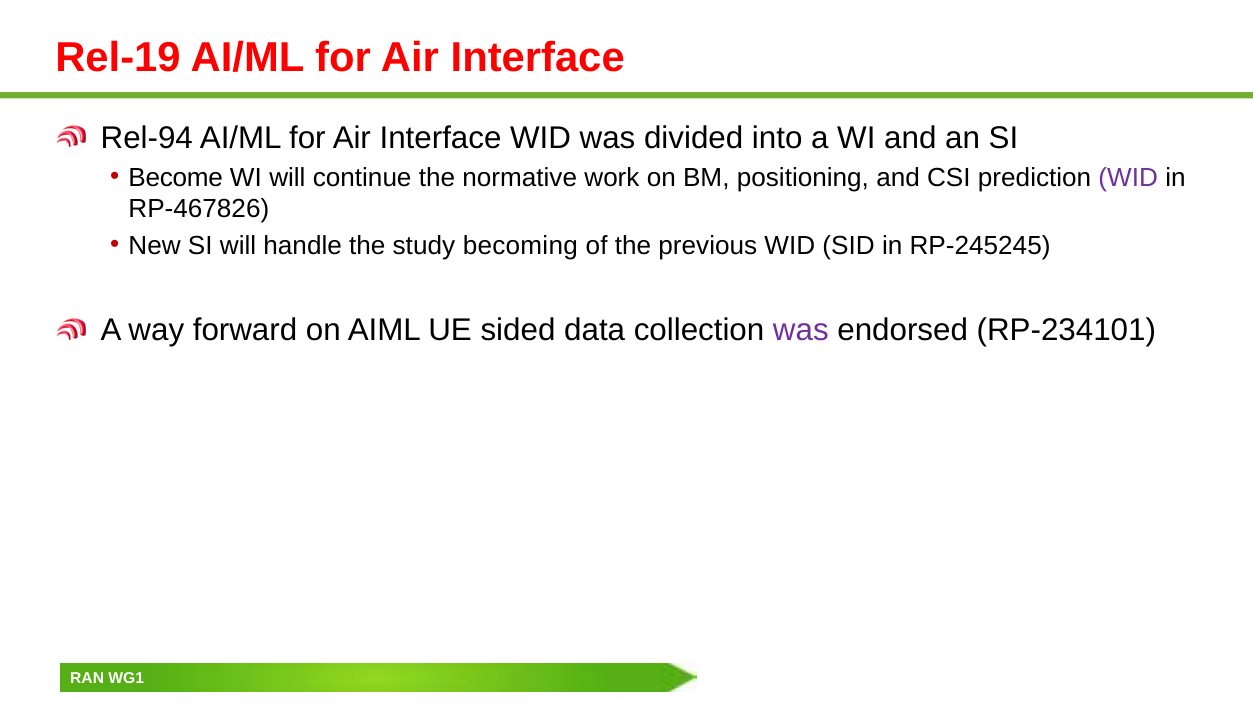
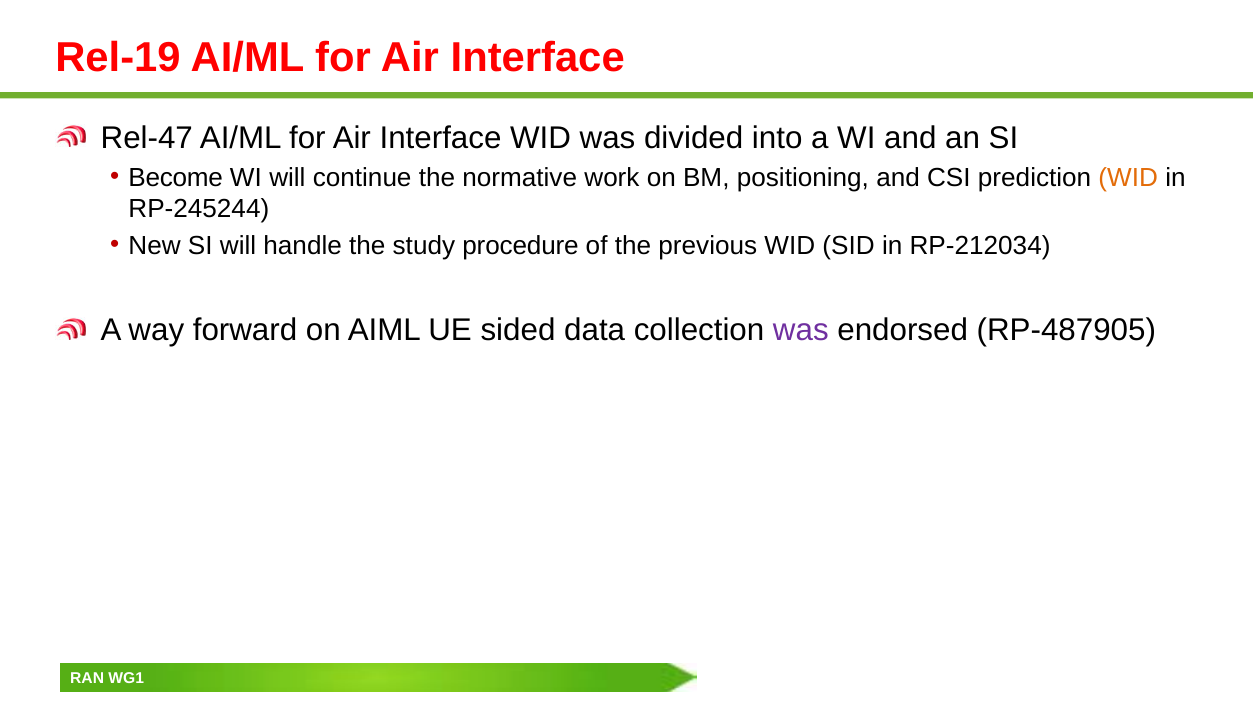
Rel-94: Rel-94 -> Rel-47
WID at (1128, 177) colour: purple -> orange
RP-467826: RP-467826 -> RP-245244
becoming: becoming -> procedure
RP-245245: RP-245245 -> RP-212034
RP-234101: RP-234101 -> RP-487905
